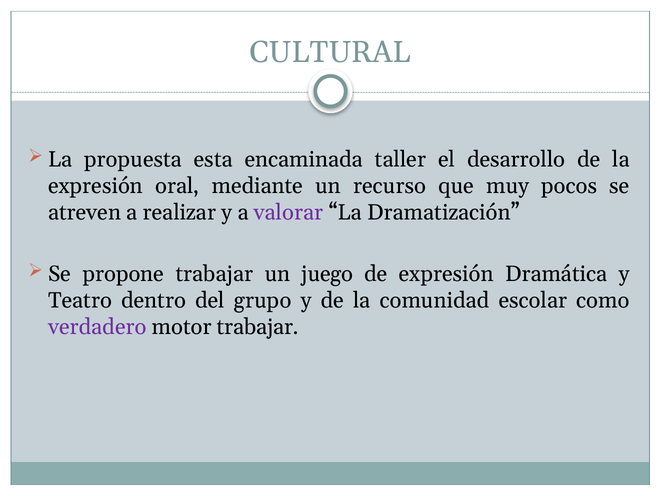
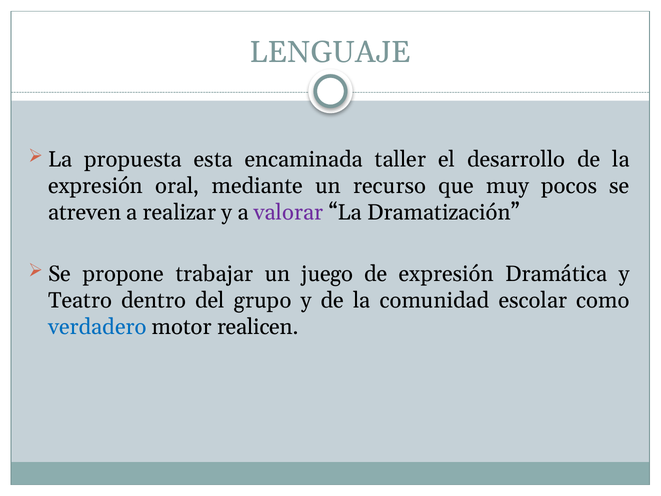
CULTURAL: CULTURAL -> LENGUAJE
verdadero colour: purple -> blue
motor trabajar: trabajar -> realicen
